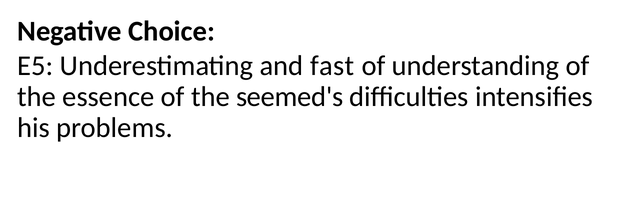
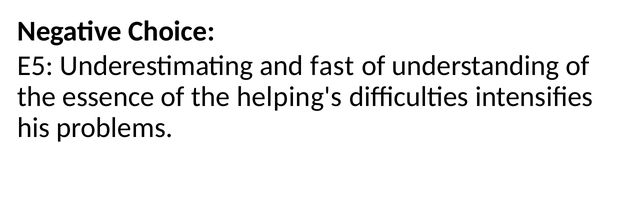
seemed's: seemed's -> helping's
